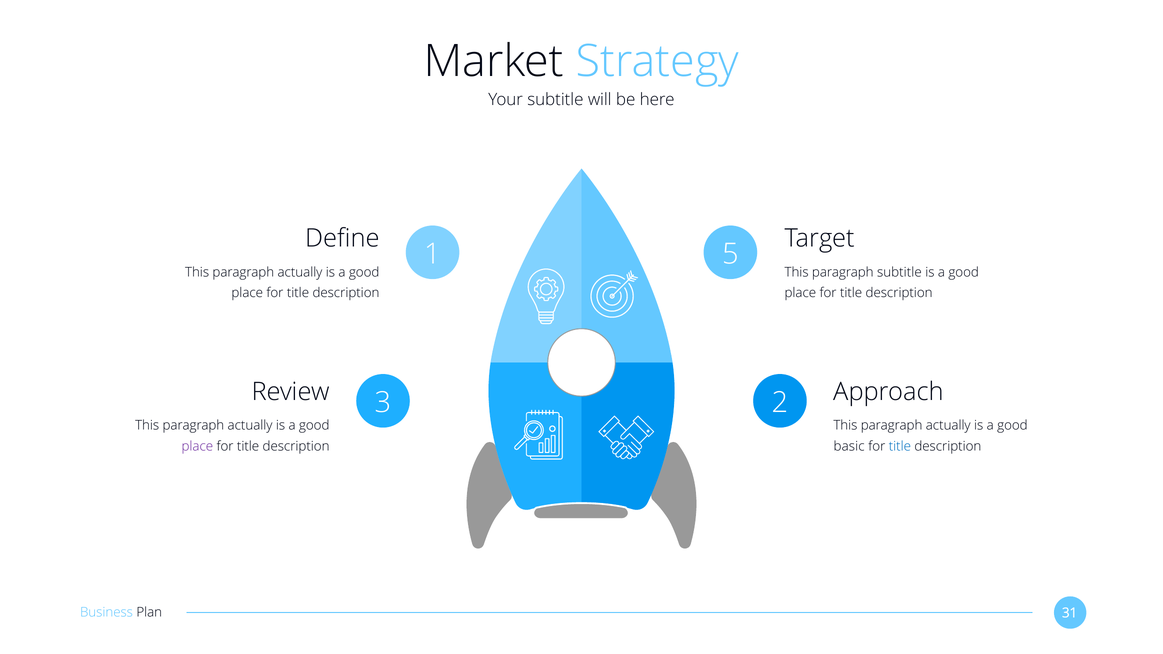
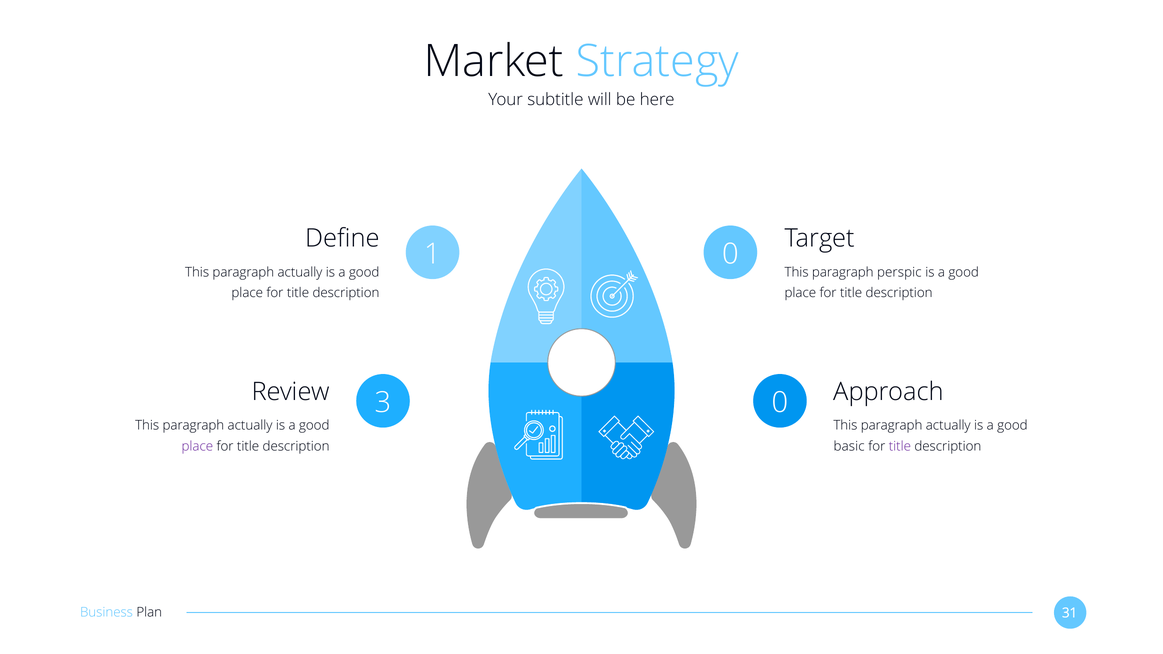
1 5: 5 -> 0
paragraph subtitle: subtitle -> perspic
3 2: 2 -> 0
title at (900, 446) colour: blue -> purple
